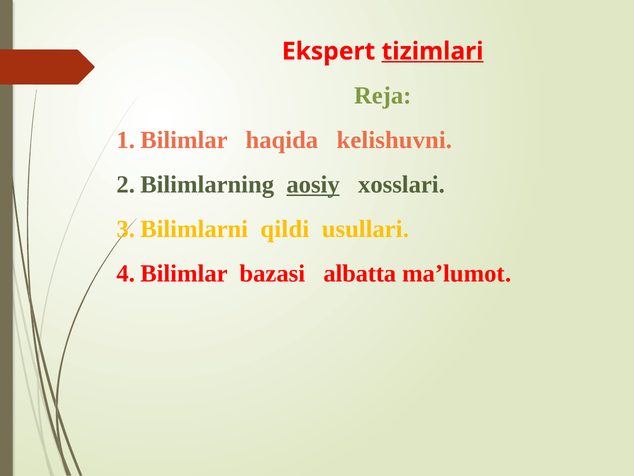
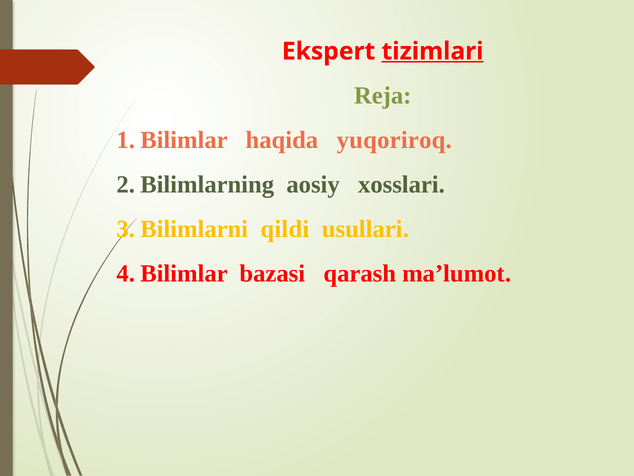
kelishuvni: kelishuvni -> yuqoriroq
aosiy underline: present -> none
albatta: albatta -> qarash
